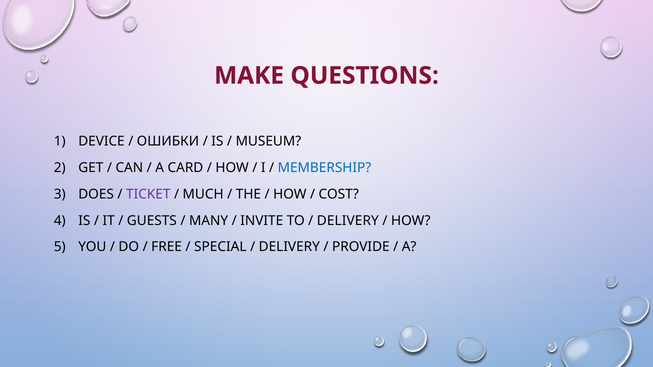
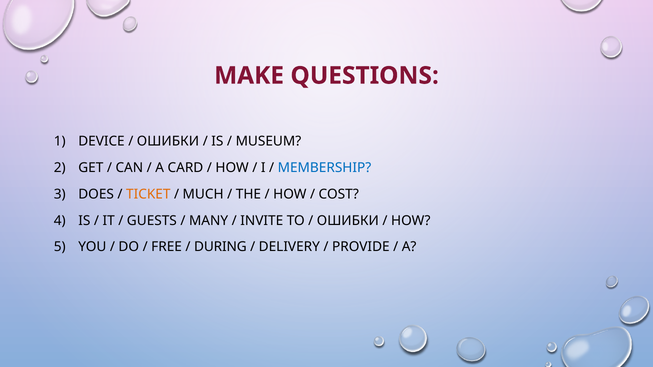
TICKET colour: purple -> orange
DELIVERY at (348, 221): DELIVERY -> ОШИБКИ
SPECIAL: SPECIAL -> DURING
